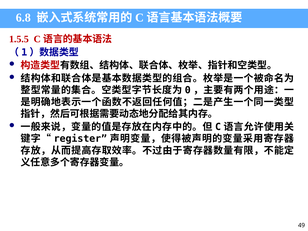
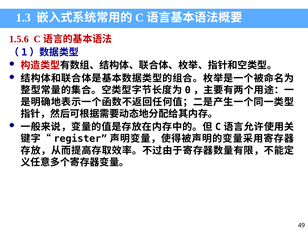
6.8: 6.8 -> 1.3
1.5.5: 1.5.5 -> 1.5.6
